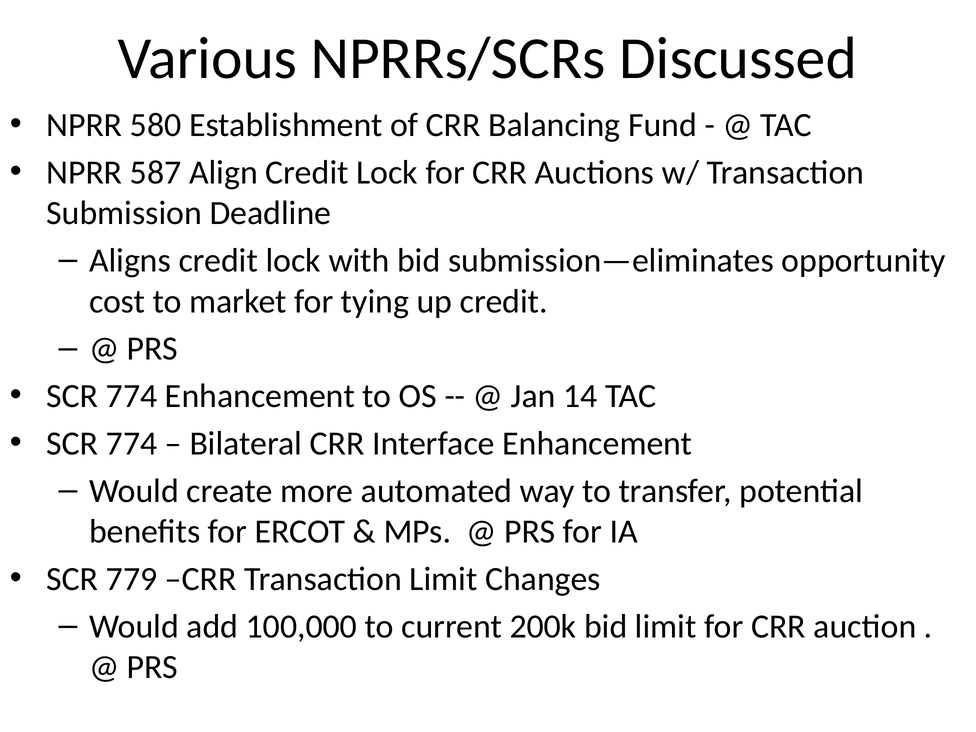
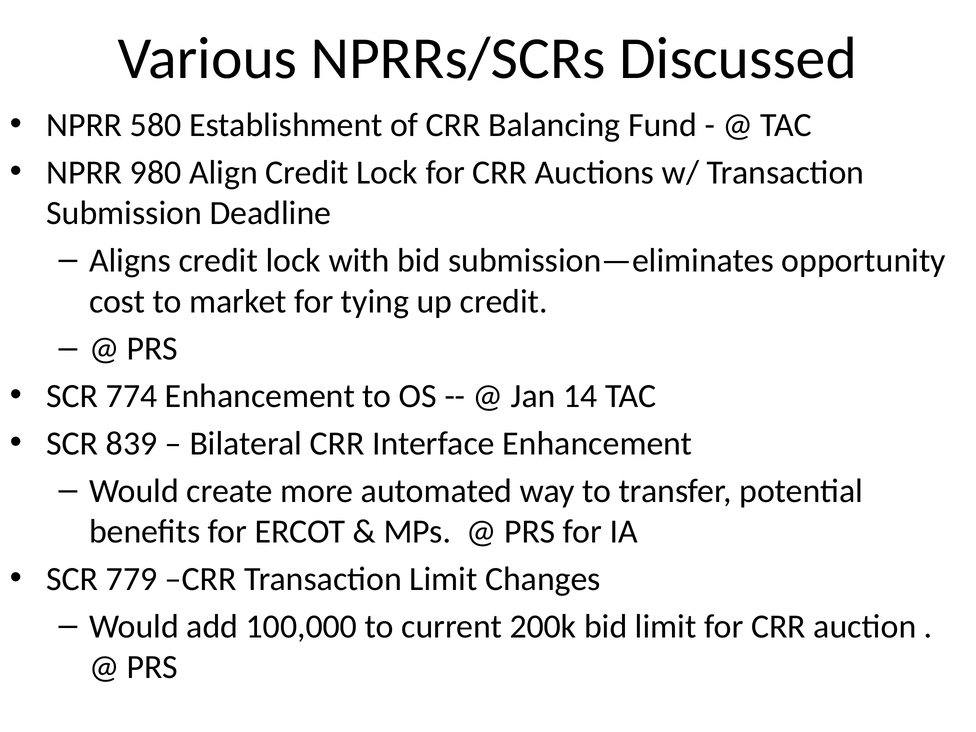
587: 587 -> 980
774 at (132, 444): 774 -> 839
